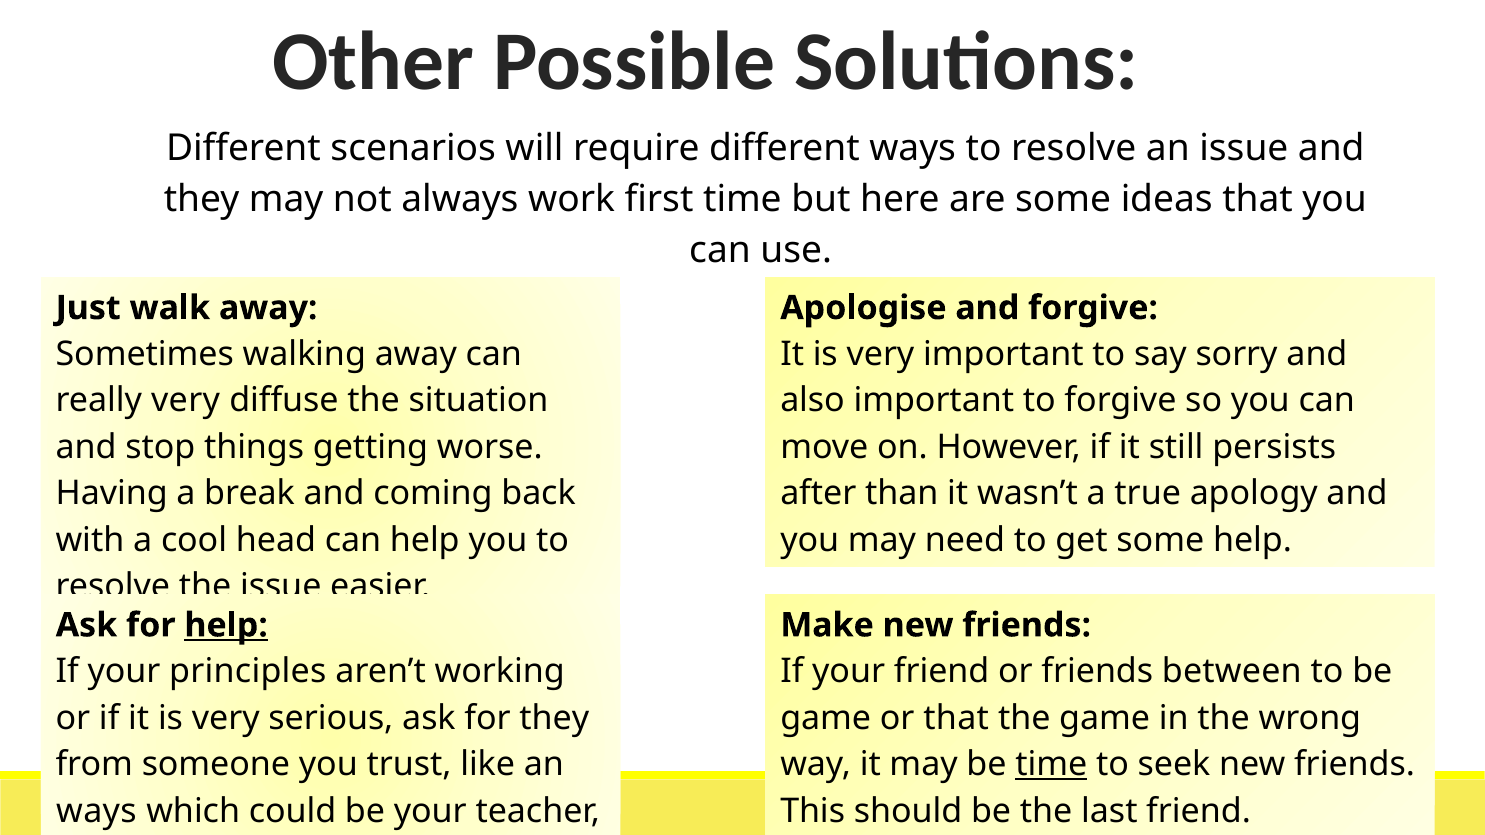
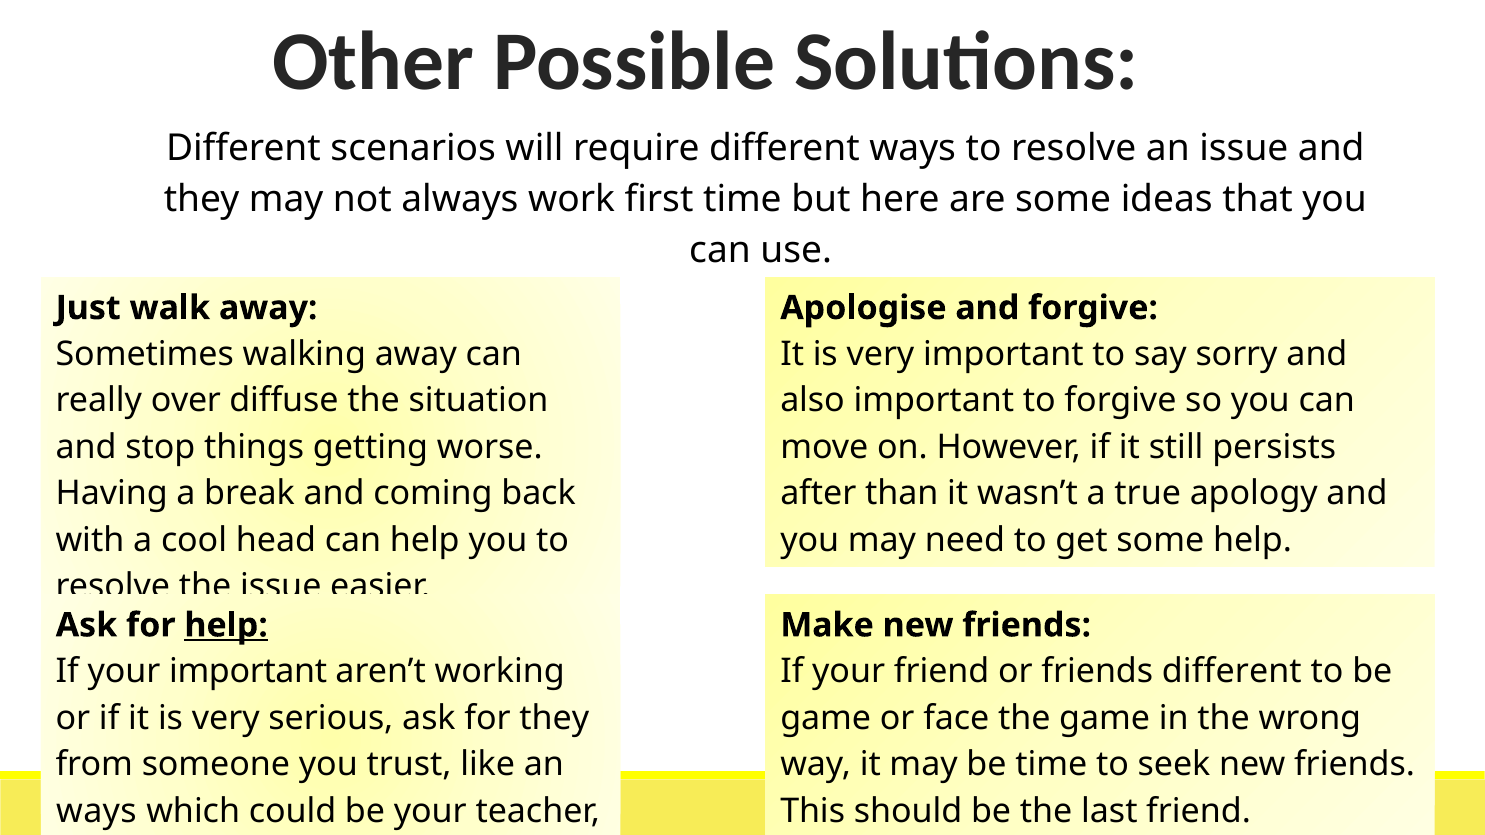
really very: very -> over
your principles: principles -> important
friends between: between -> different
or that: that -> face
time at (1051, 765) underline: present -> none
